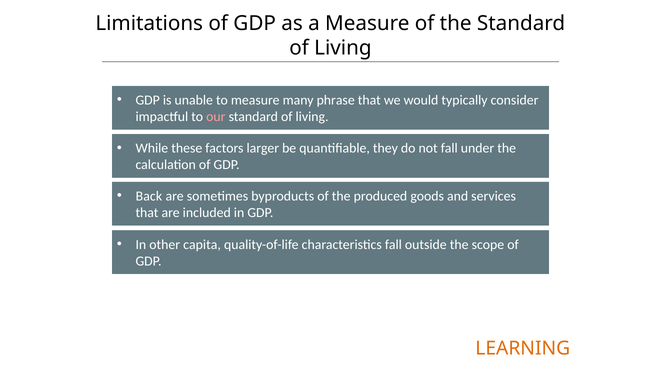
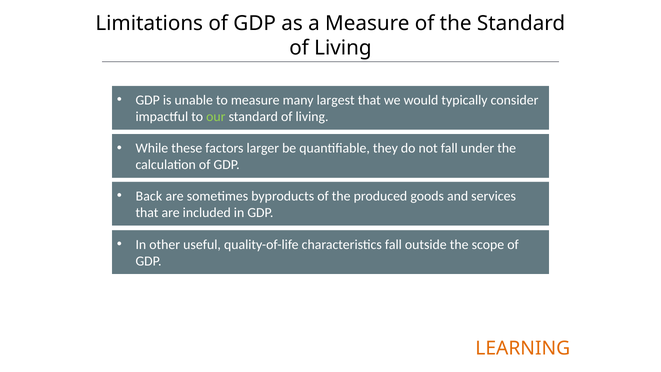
phrase: phrase -> largest
our colour: pink -> light green
capita: capita -> useful
